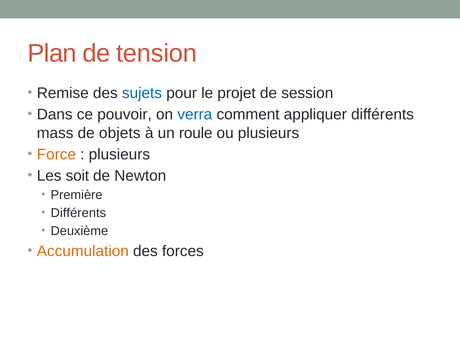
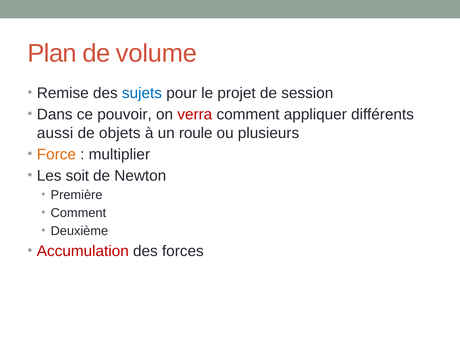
tension: tension -> volume
verra colour: blue -> red
mass: mass -> aussi
plusieurs at (119, 154): plusieurs -> multiplier
Différents at (78, 213): Différents -> Comment
Accumulation colour: orange -> red
